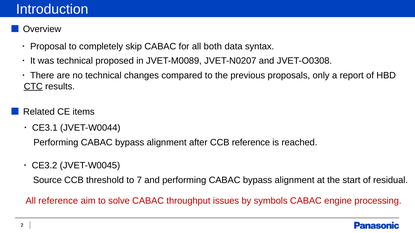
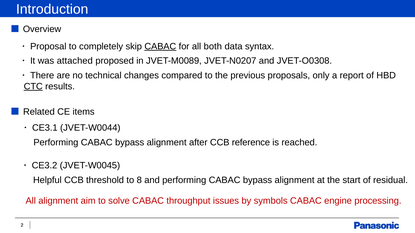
CABAC at (160, 46) underline: none -> present
was technical: technical -> attached
Source: Source -> Helpful
7: 7 -> 8
All reference: reference -> alignment
